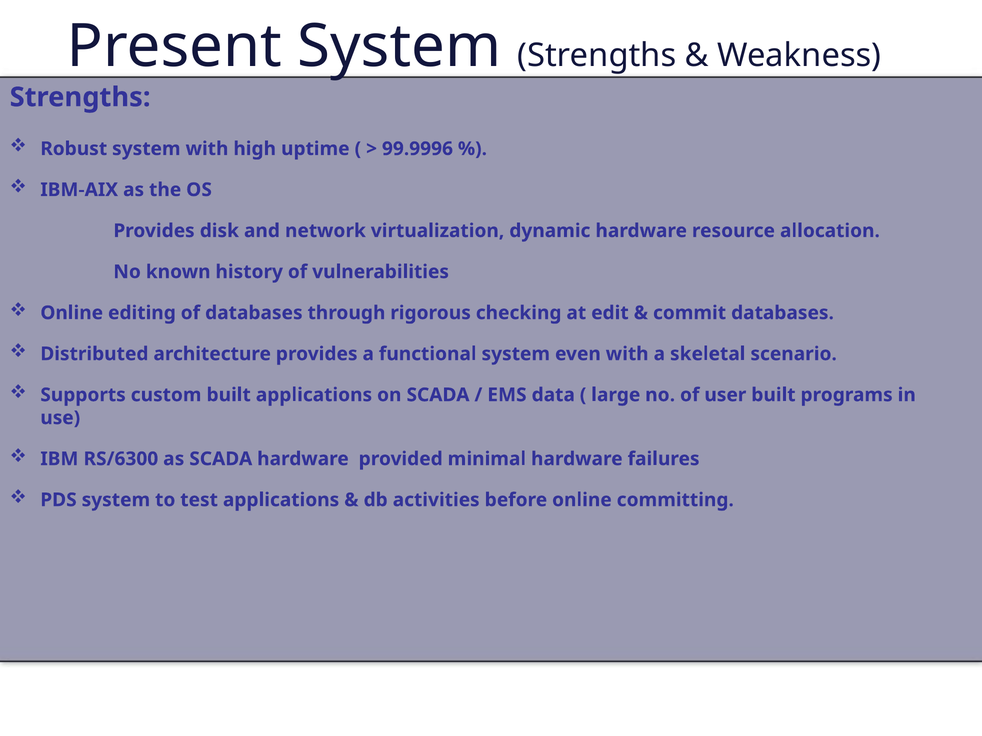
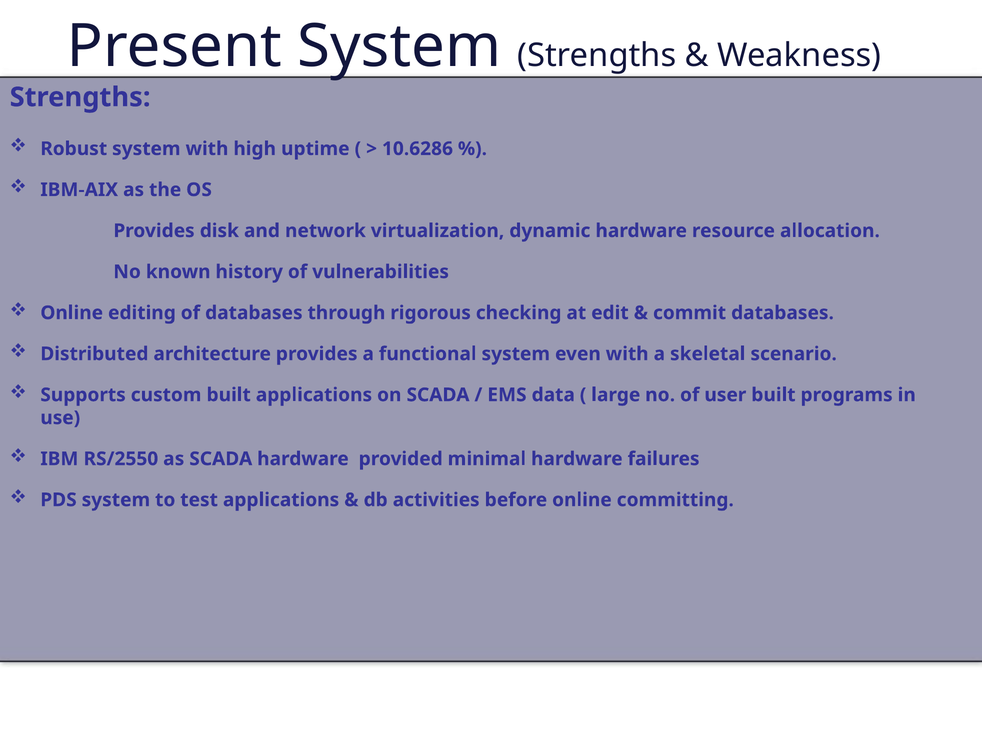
99.9996: 99.9996 -> 10.6286
RS/6300: RS/6300 -> RS/2550
